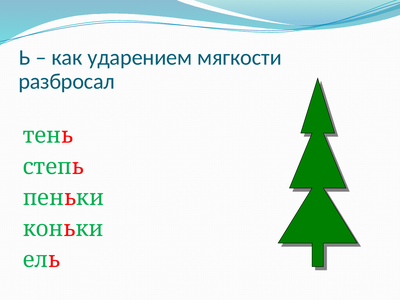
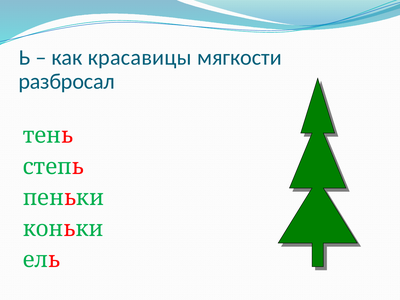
ударением: ударением -> красавицы
